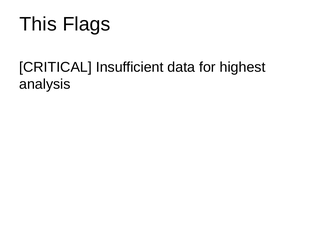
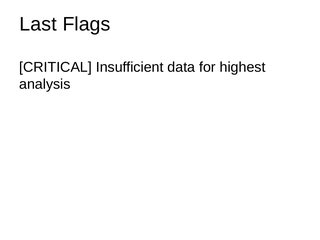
This: This -> Last
